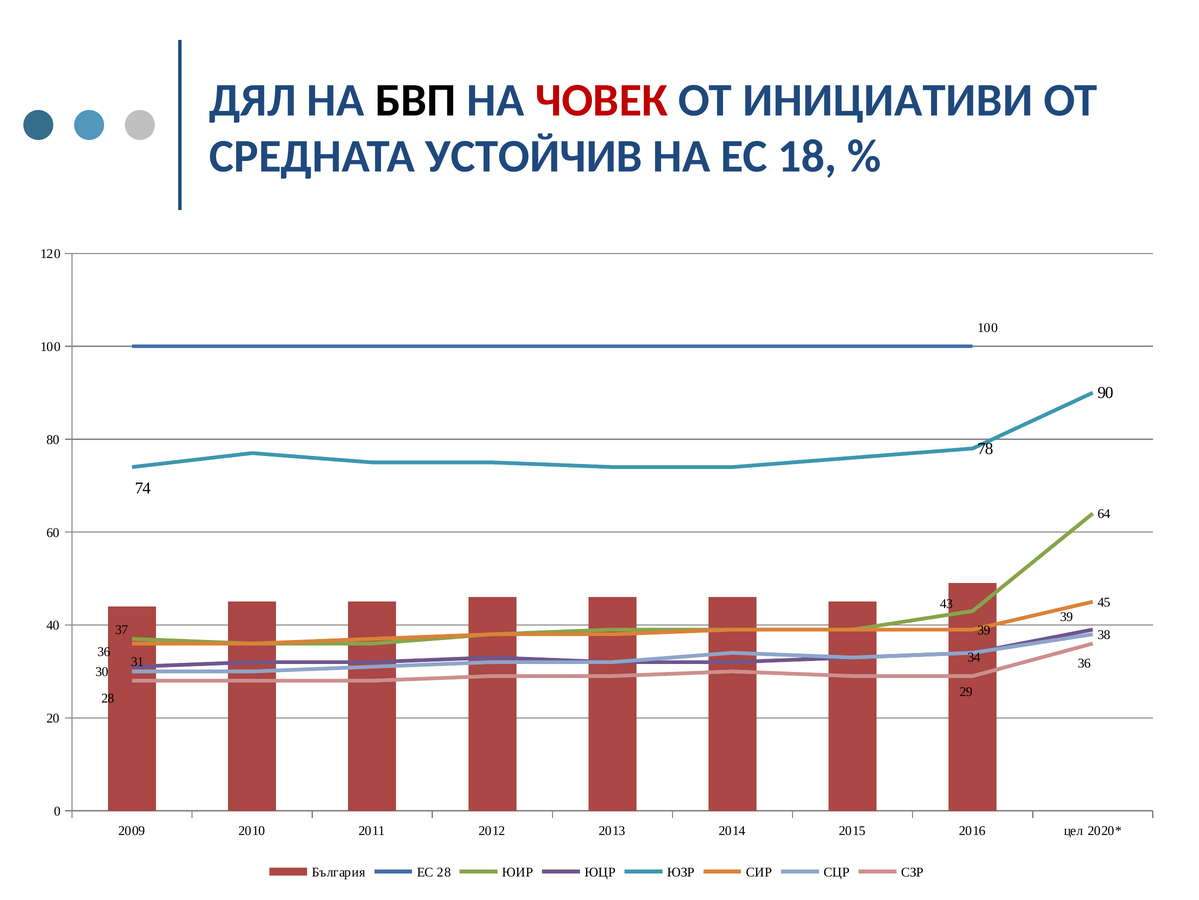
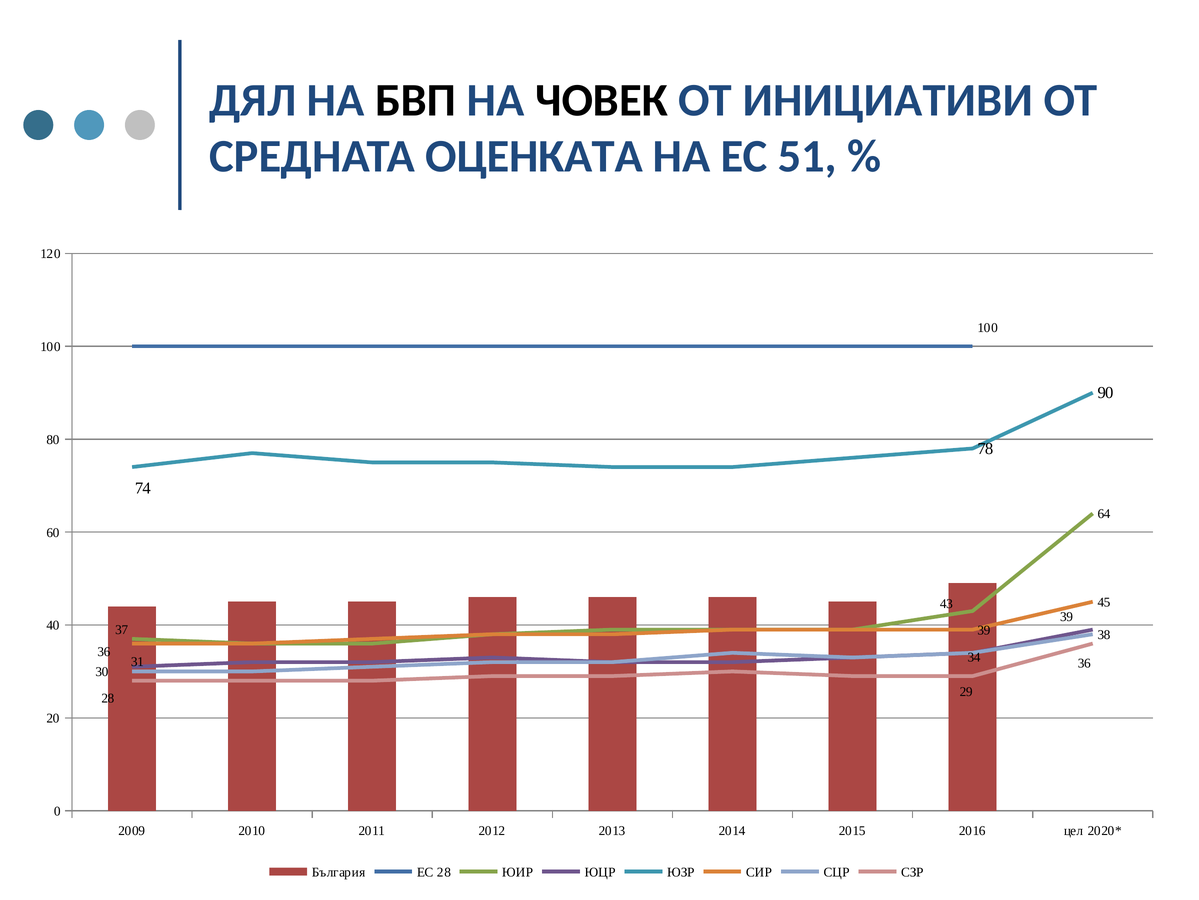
ЧОВЕК colour: red -> black
УСТОЙЧИВ: УСТОЙЧИВ -> ОЦЕНКАТА
18: 18 -> 51
